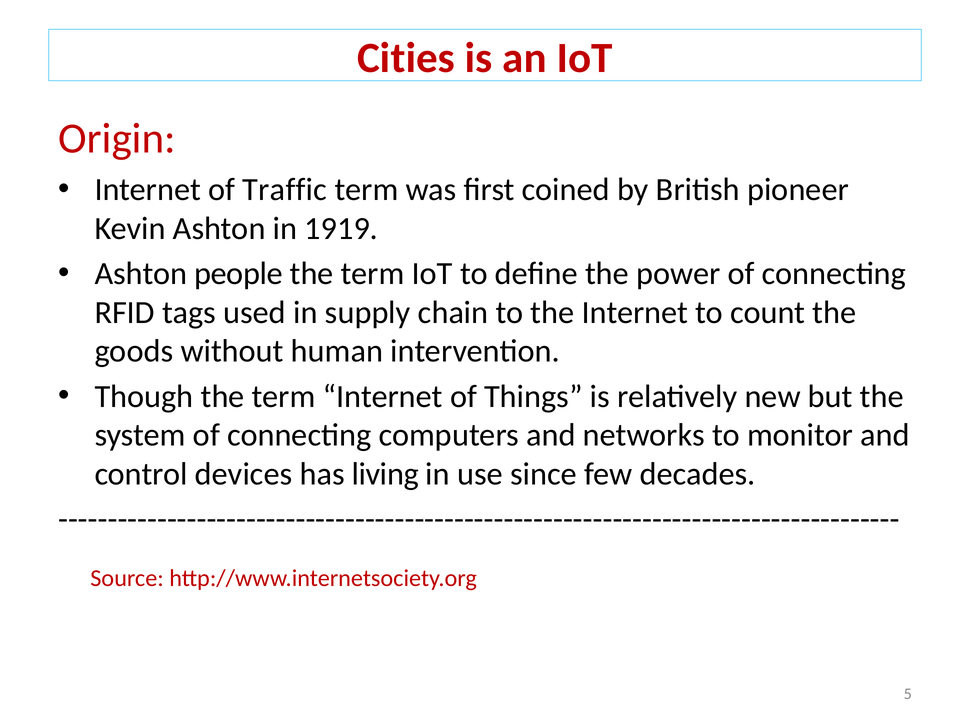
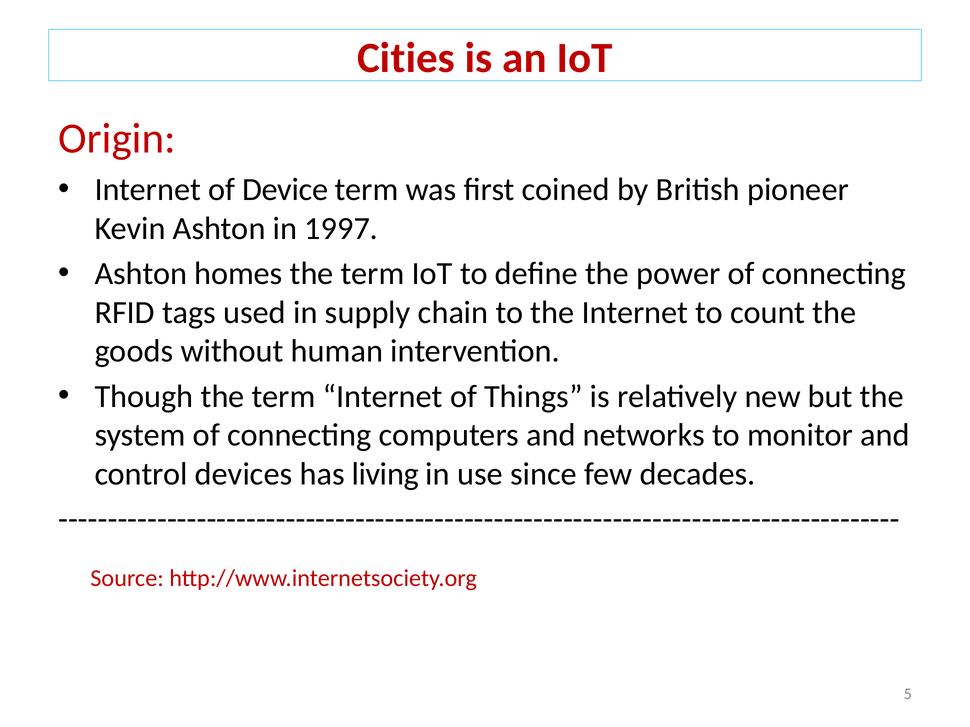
Traffic: Traffic -> Device
1919: 1919 -> 1997
people: people -> homes
